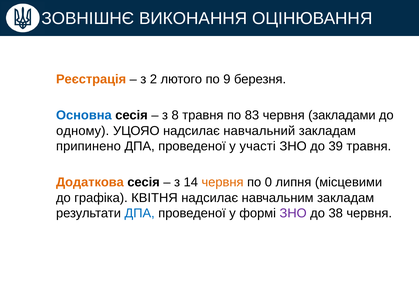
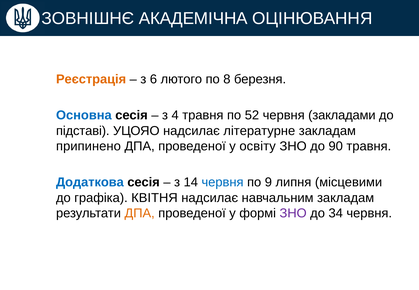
ВИКОНАННЯ: ВИКОНАННЯ -> АКАДЕМІЧНА
2: 2 -> 6
9: 9 -> 8
8: 8 -> 4
83: 83 -> 52
одному: одному -> підставі
навчальний: навчальний -> літературне
участі: участі -> освіту
39: 39 -> 90
Додаткова colour: orange -> blue
червня at (223, 182) colour: orange -> blue
0: 0 -> 9
ДПА at (140, 213) colour: blue -> orange
38: 38 -> 34
